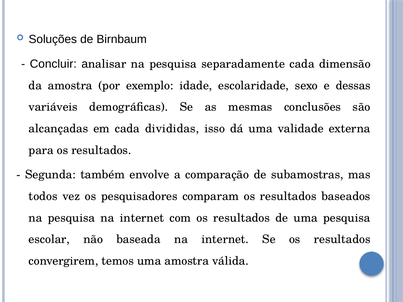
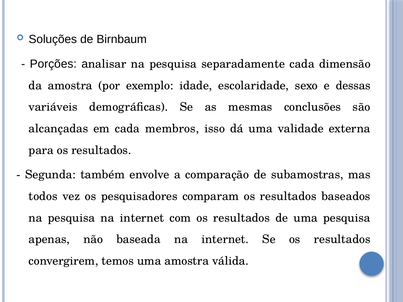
Concluir: Concluir -> Porções
divididas: divididas -> membros
escolar: escolar -> apenas
